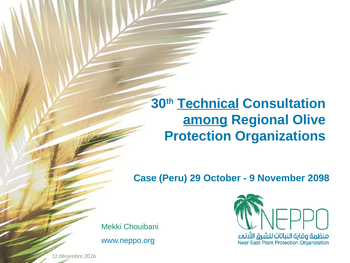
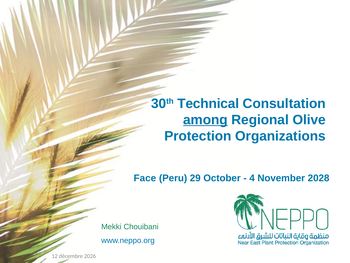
Technical underline: present -> none
Case: Case -> Face
9: 9 -> 4
2098: 2098 -> 2028
